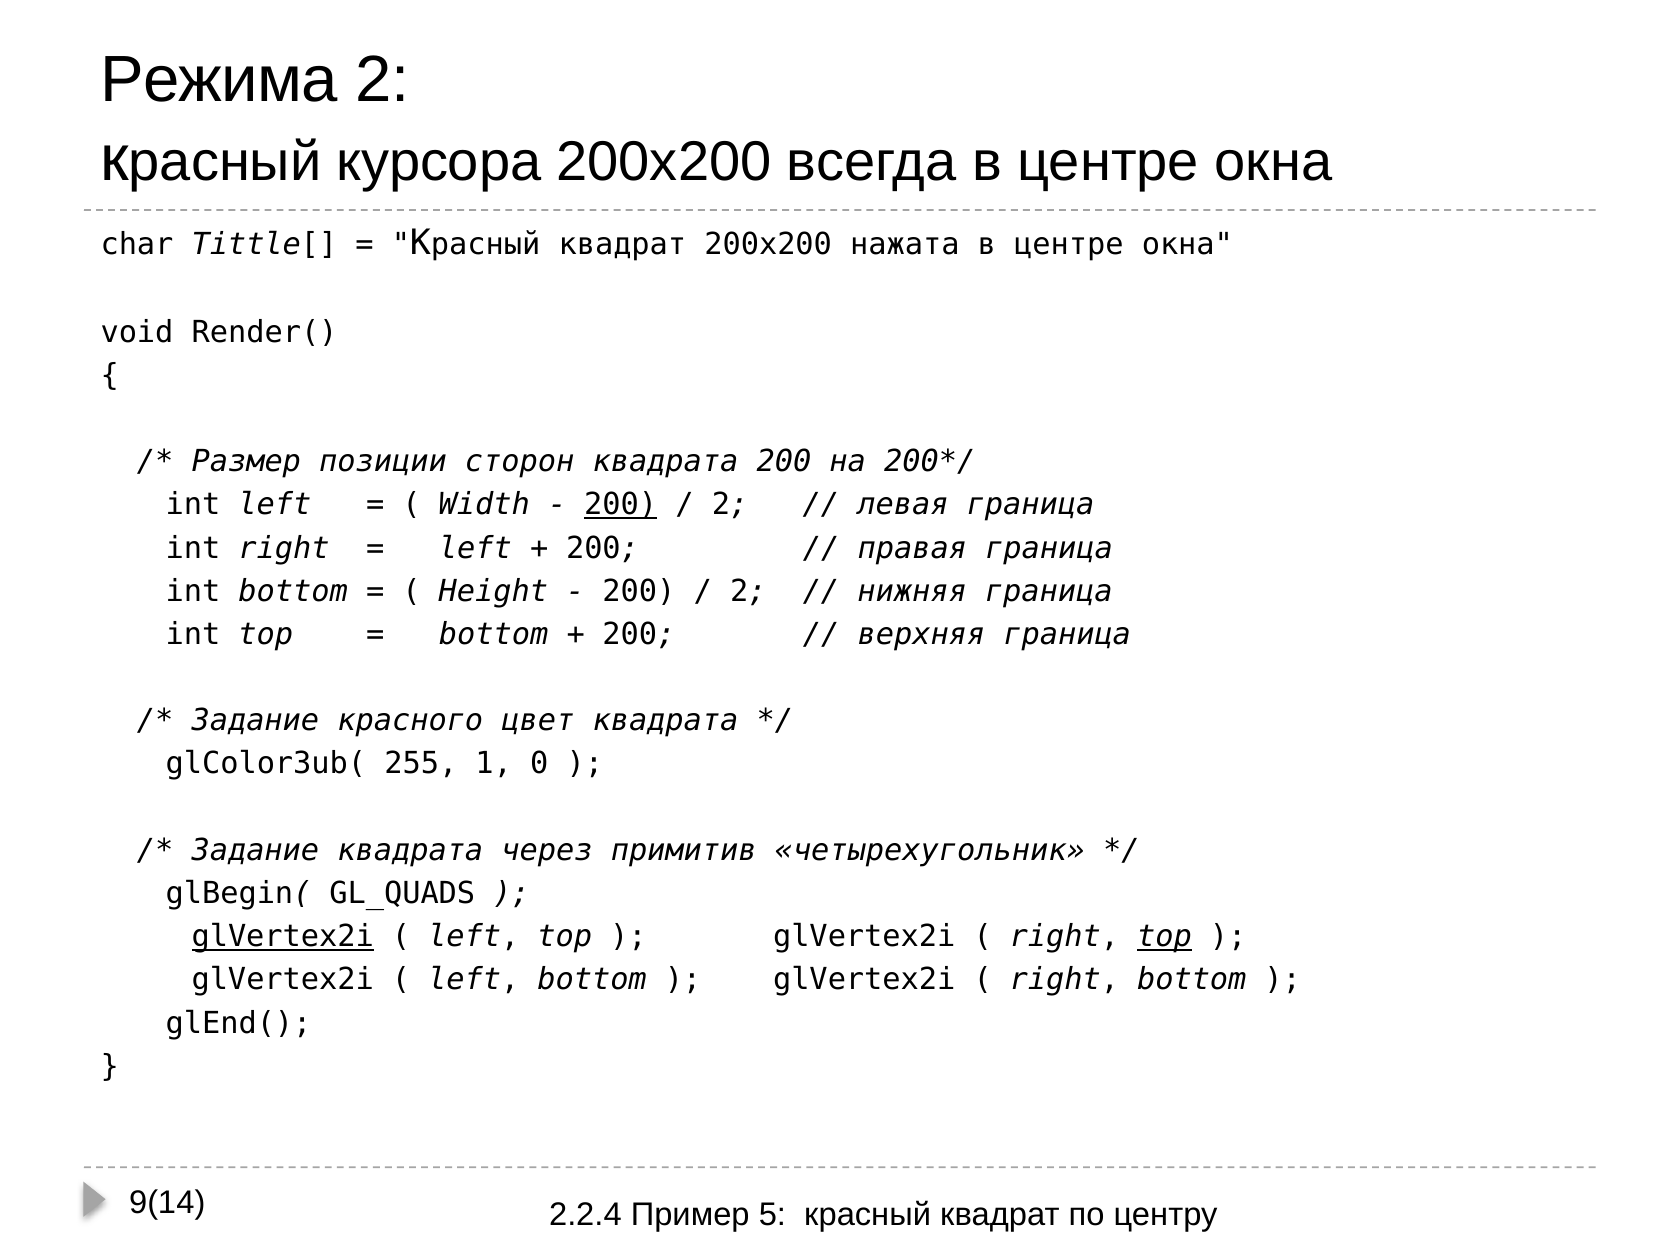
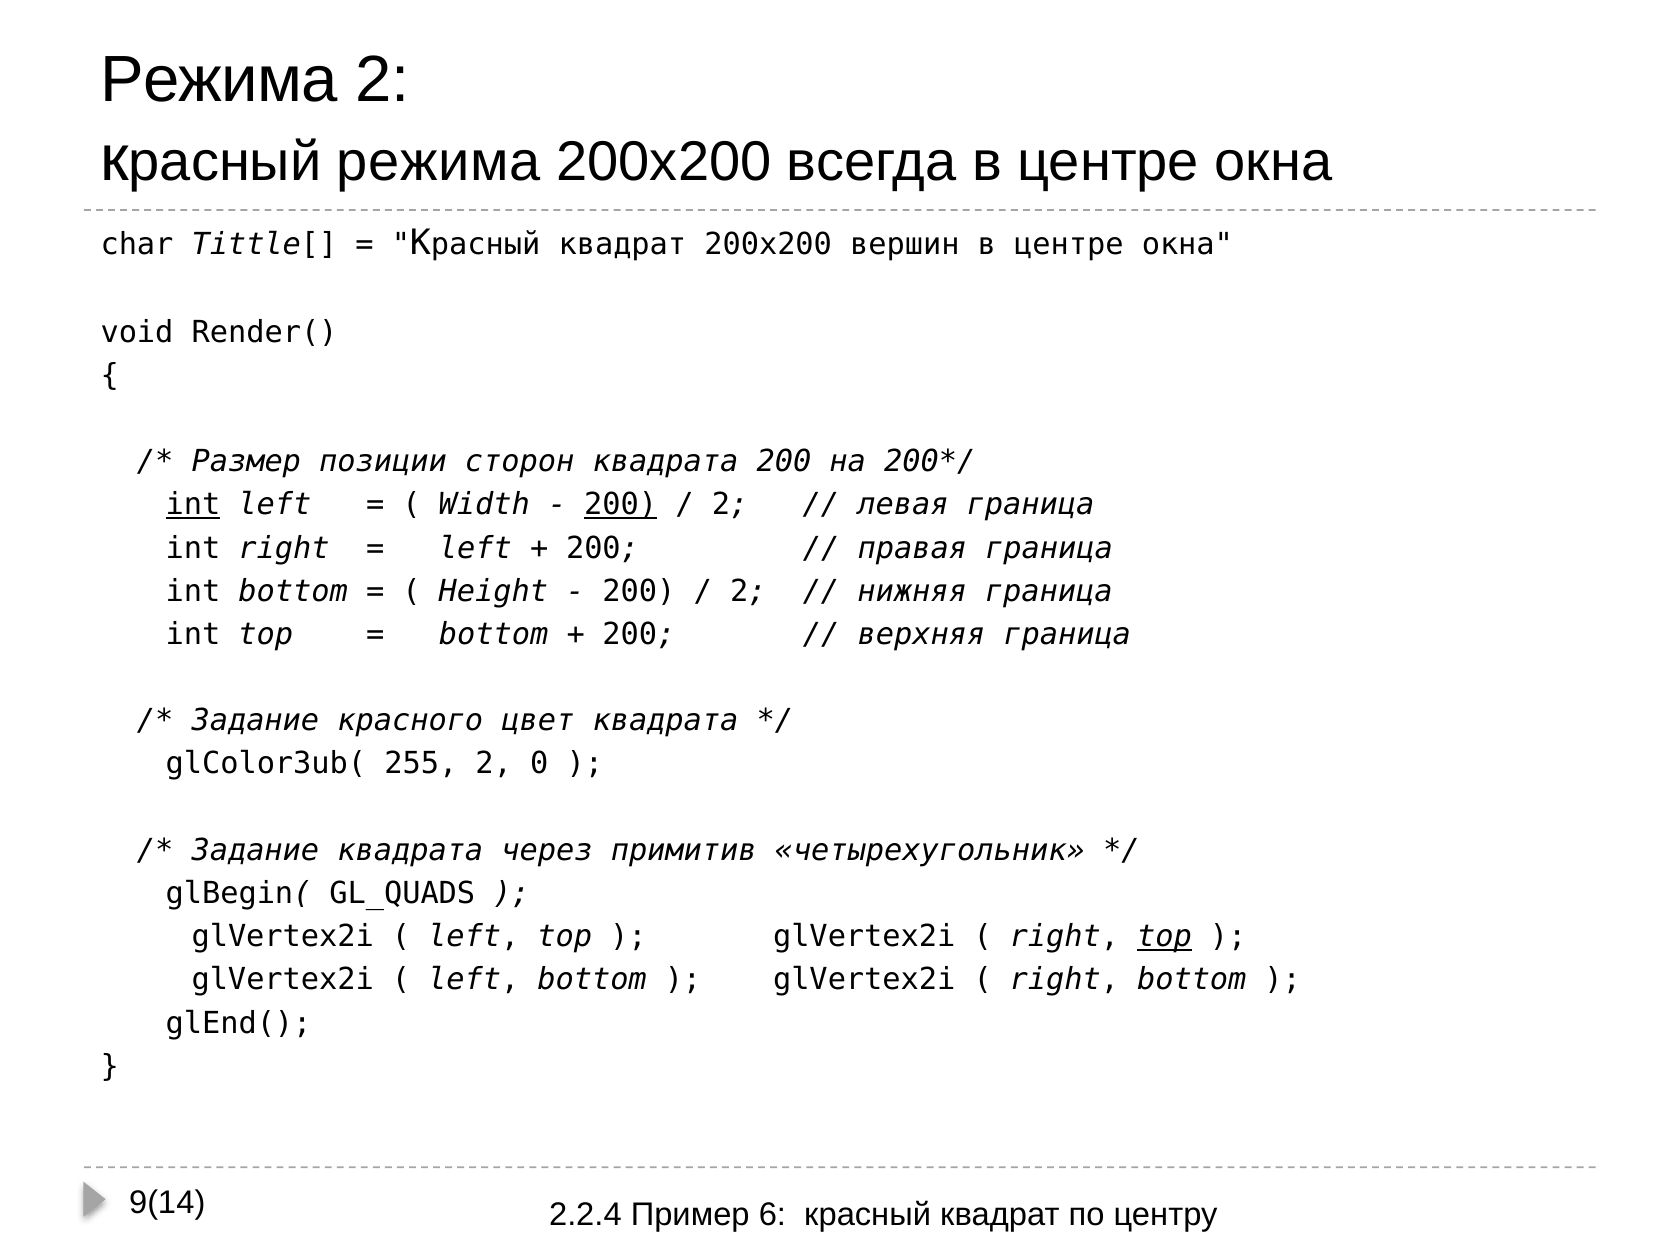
курсора at (439, 162): курсора -> режима
нажата: нажата -> вершин
int at (193, 505) underline: none -> present
255 1: 1 -> 2
glVertex2i at (283, 937) underline: present -> none
5: 5 -> 6
